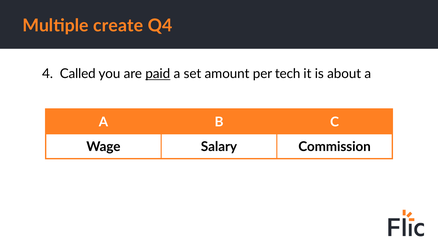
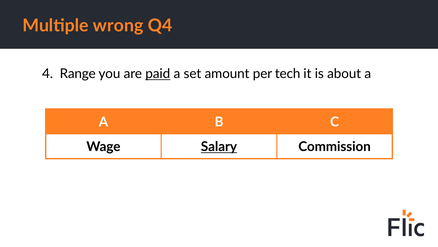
create: create -> wrong
Called: Called -> Range
Salary underline: none -> present
